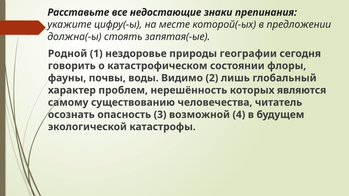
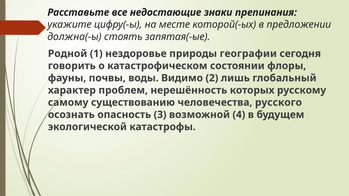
являются: являются -> русскому
читатель: читатель -> русского
